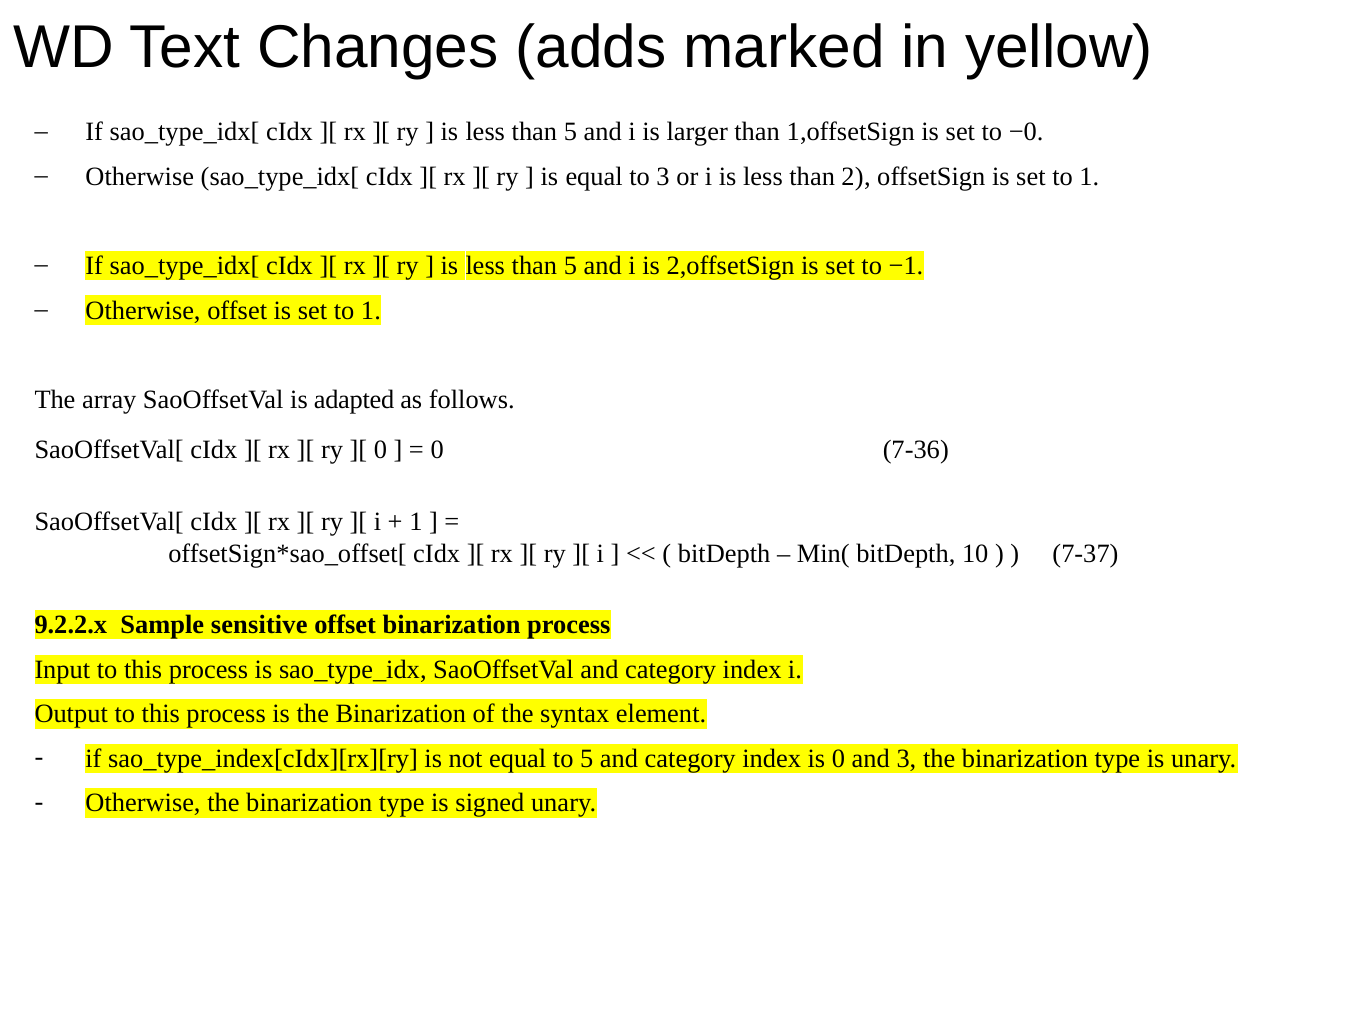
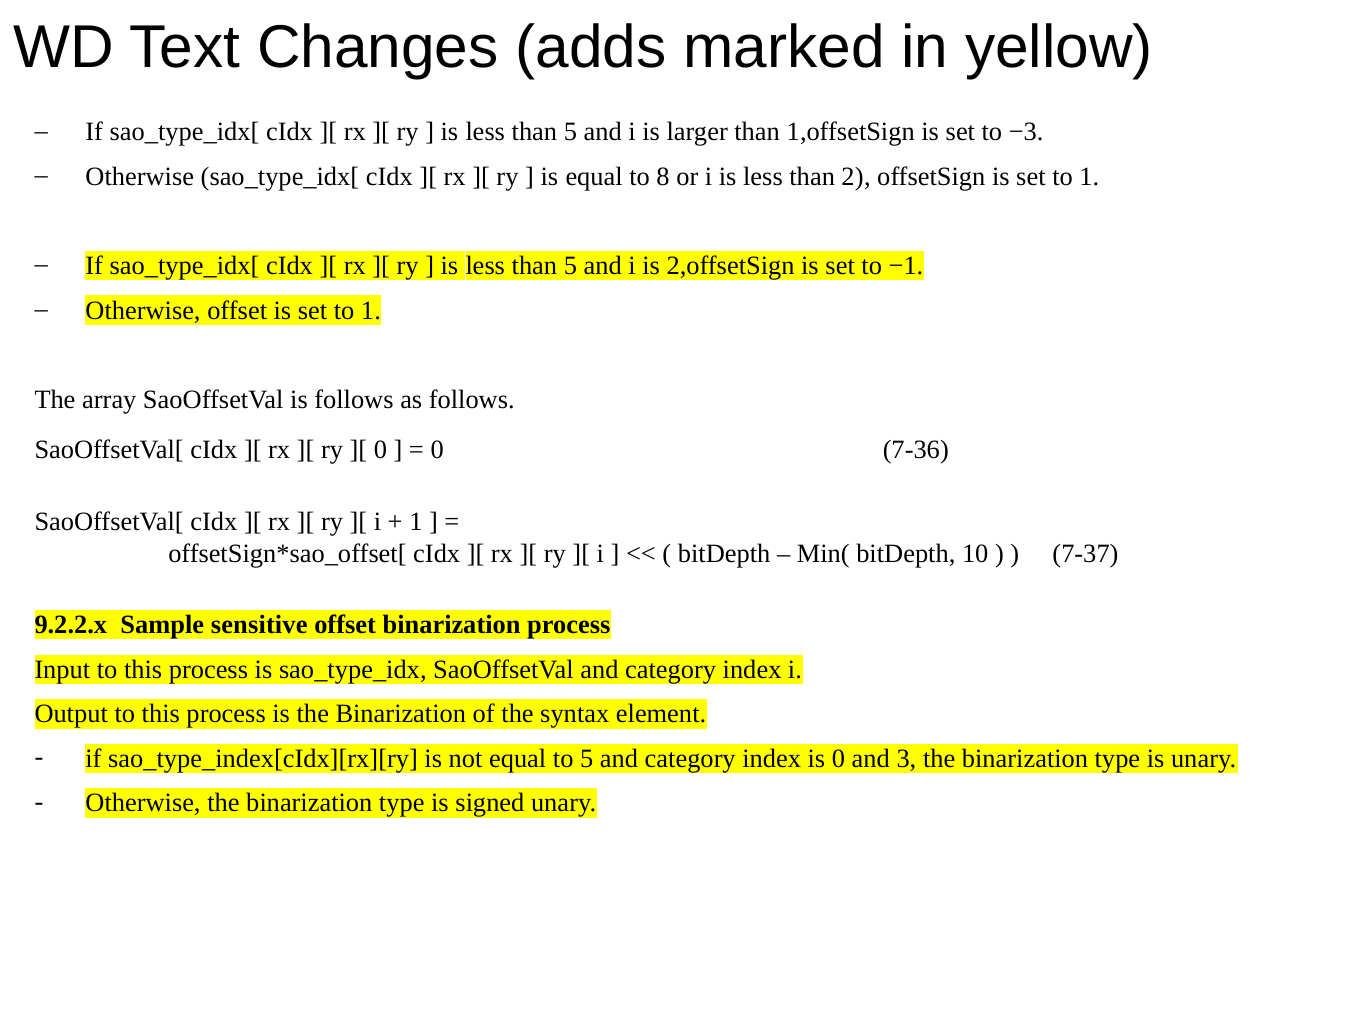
−0: −0 -> −3
to 3: 3 -> 8
is adapted: adapted -> follows
